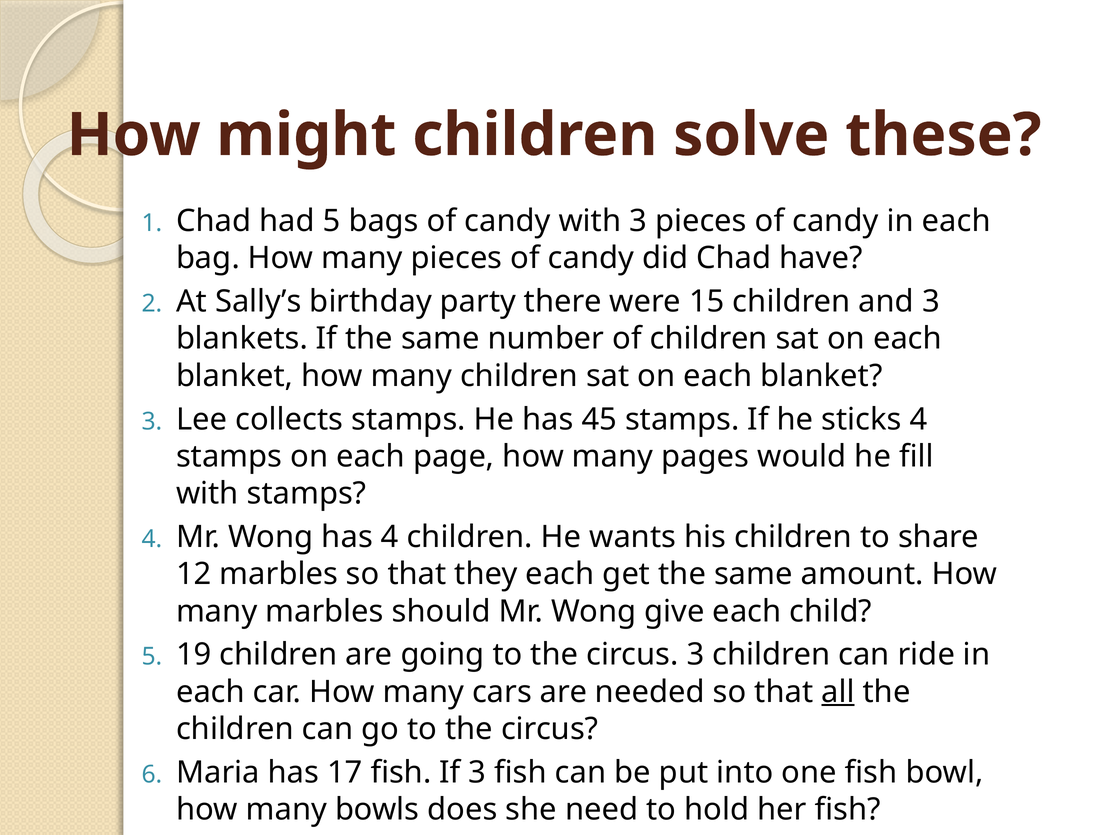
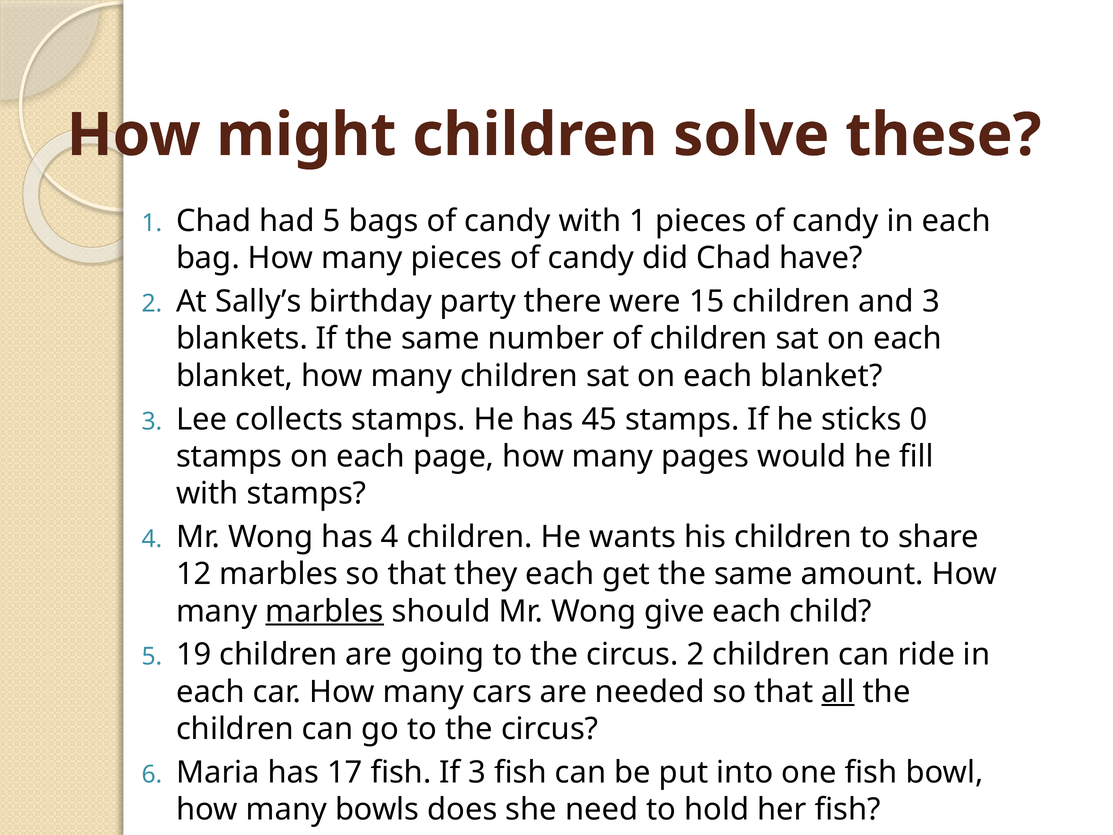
with 3: 3 -> 1
sticks 4: 4 -> 0
marbles at (325, 611) underline: none -> present
circus 3: 3 -> 2
